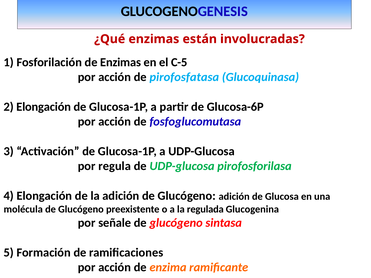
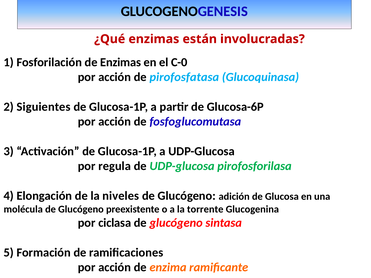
C-5: C-5 -> C-0
2 Elongación: Elongación -> Siguientes
la adición: adición -> niveles
regulada: regulada -> torrente
señale: señale -> ciclasa
